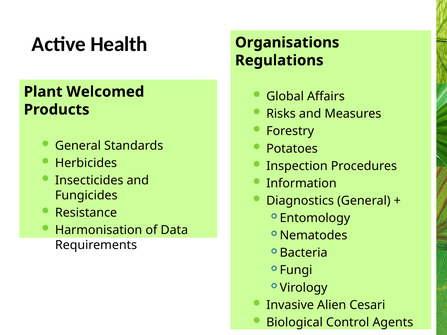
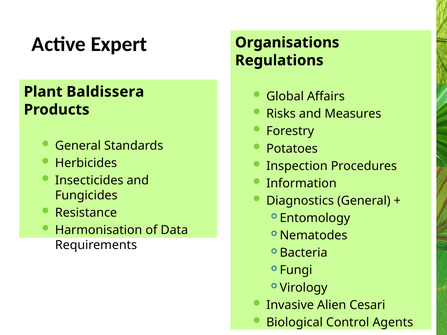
Health: Health -> Expert
Welcomed: Welcomed -> Baldissera
